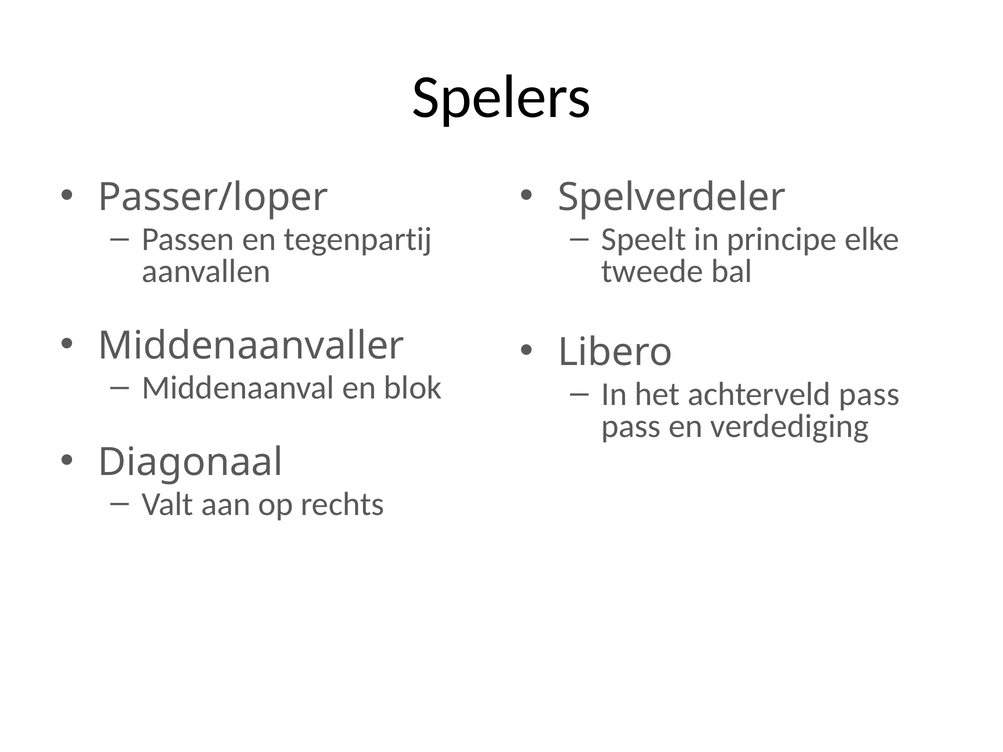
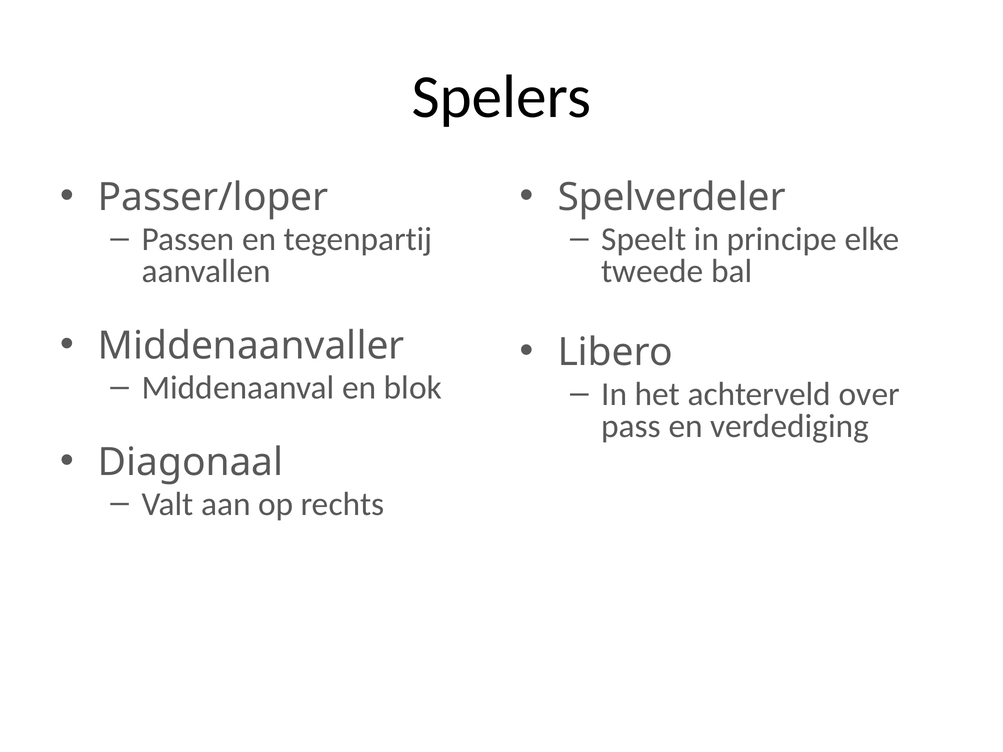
achterveld pass: pass -> over
